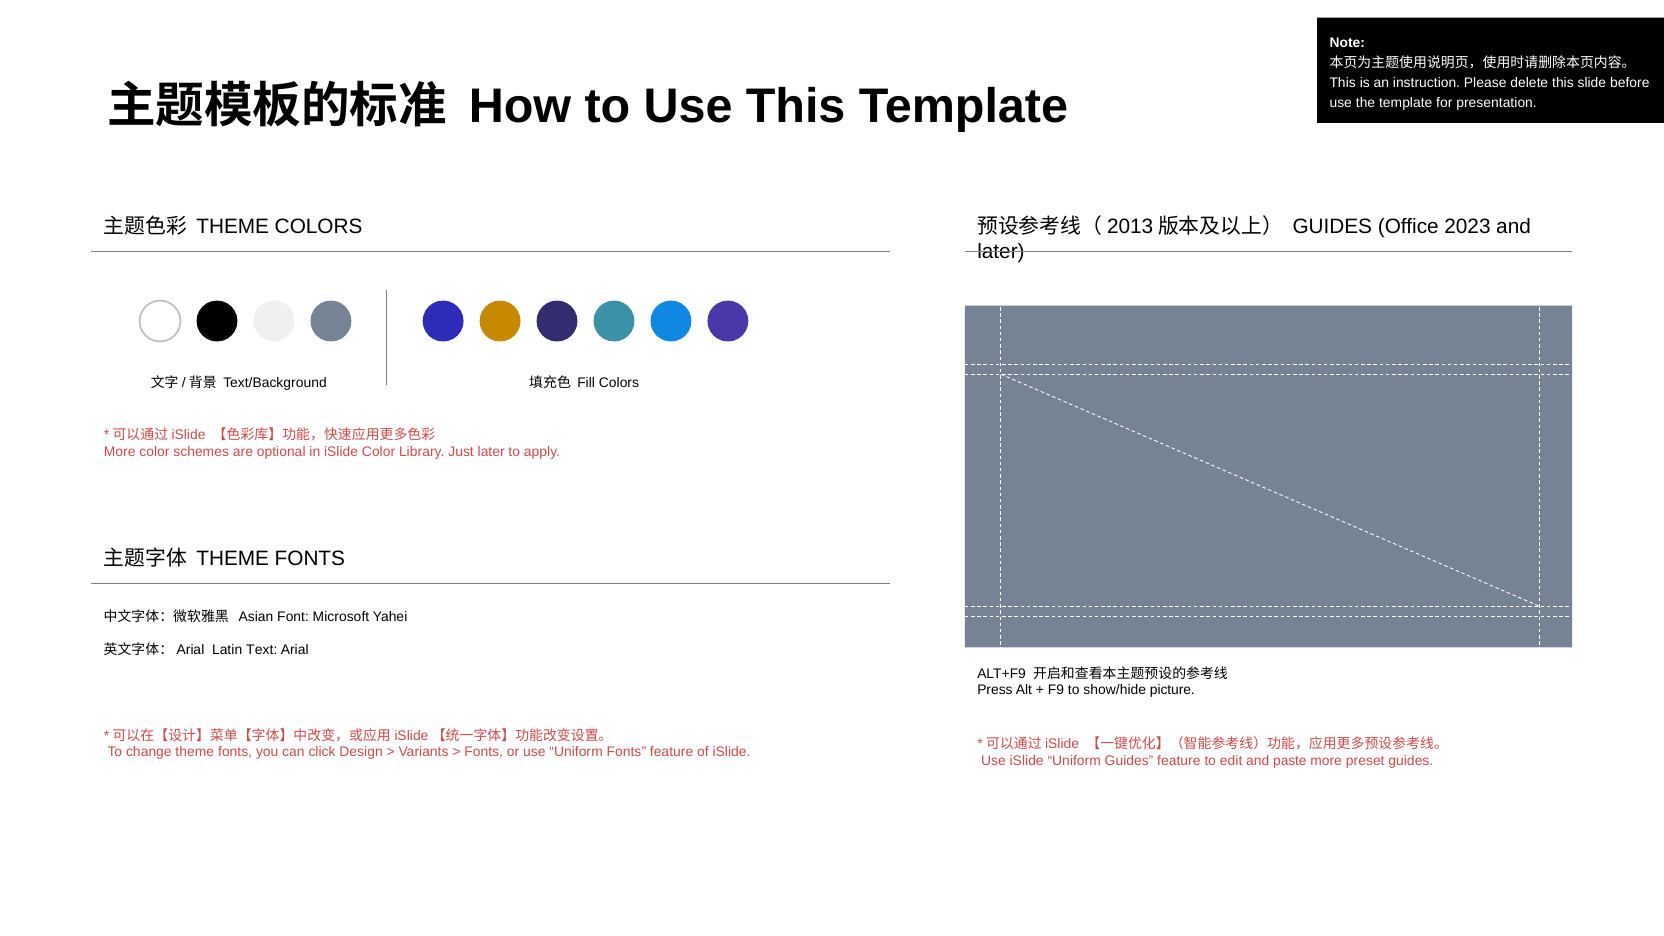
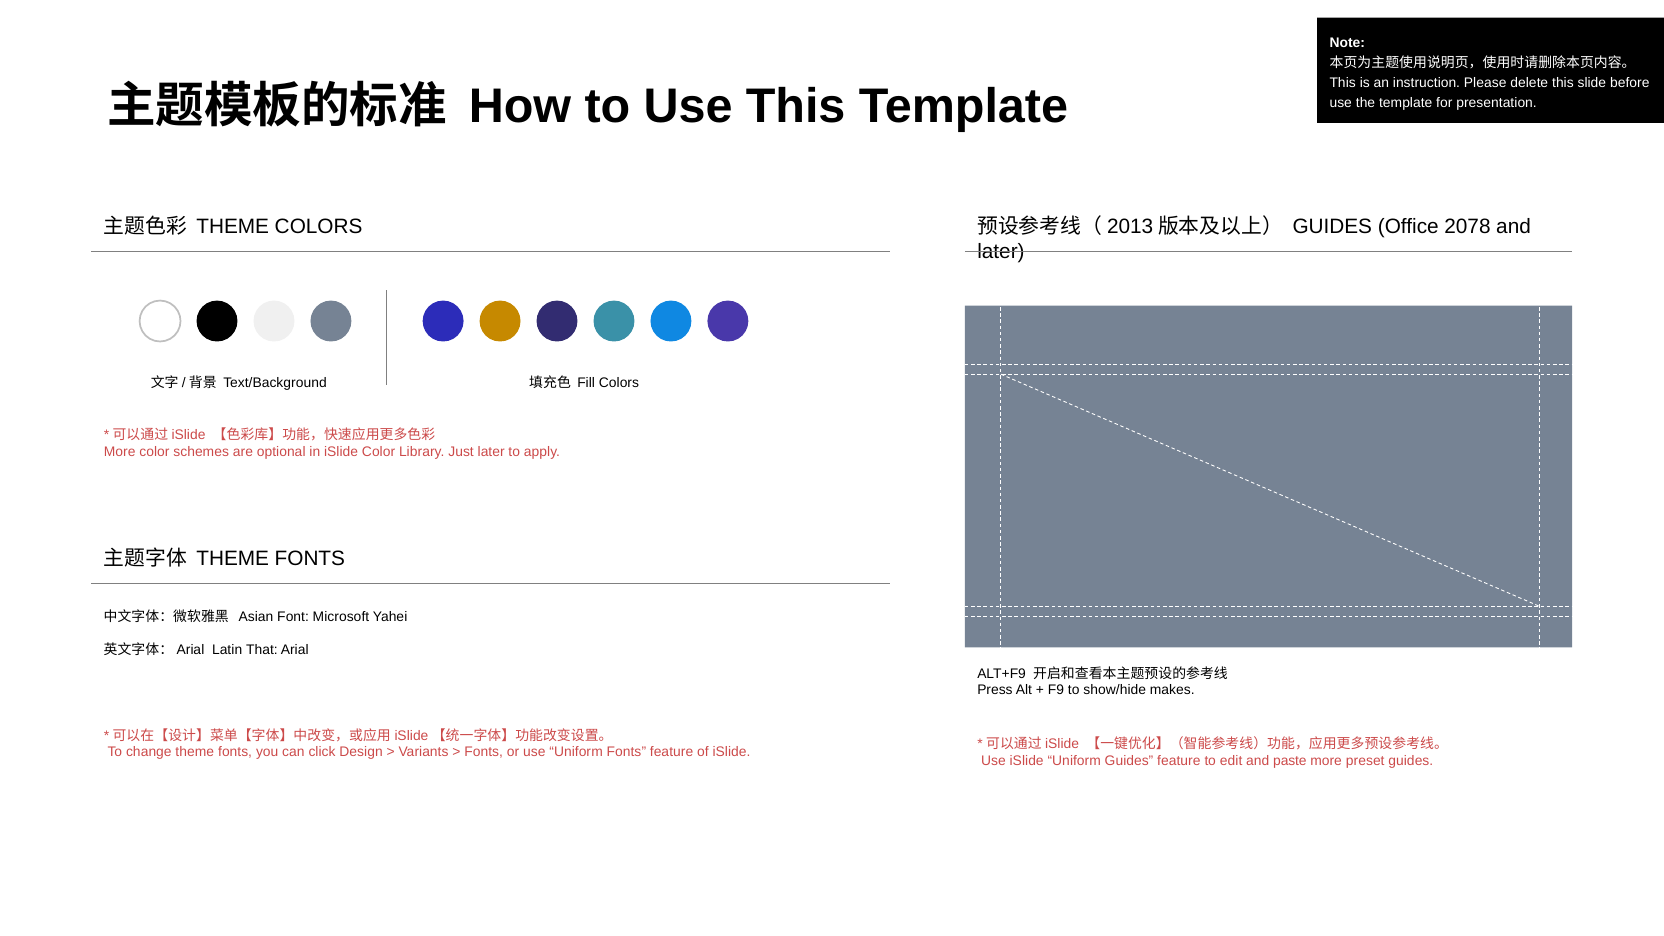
2023: 2023 -> 2078
Text: Text -> That
picture: picture -> makes
